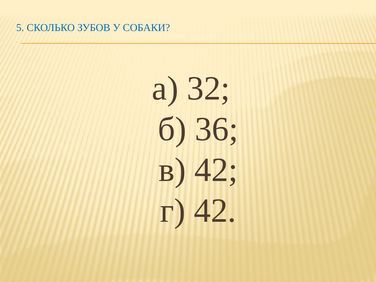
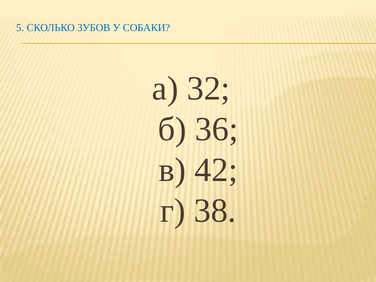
г 42: 42 -> 38
